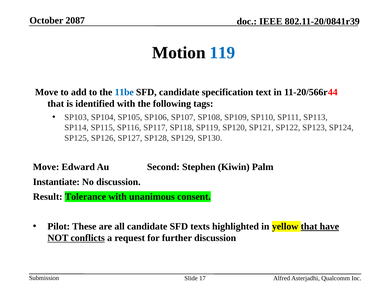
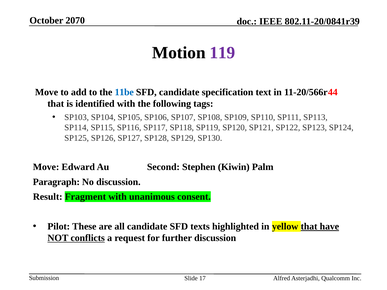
2087: 2087 -> 2070
119 colour: blue -> purple
Instantiate: Instantiate -> Paragraph
Tolerance: Tolerance -> Fragment
